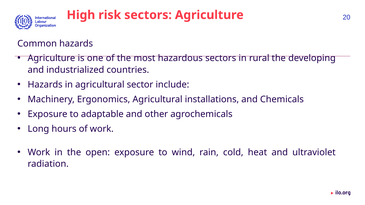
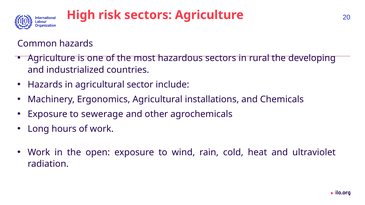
adaptable: adaptable -> sewerage
